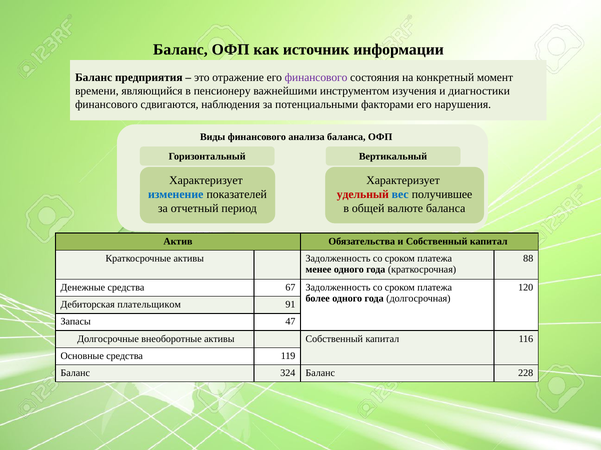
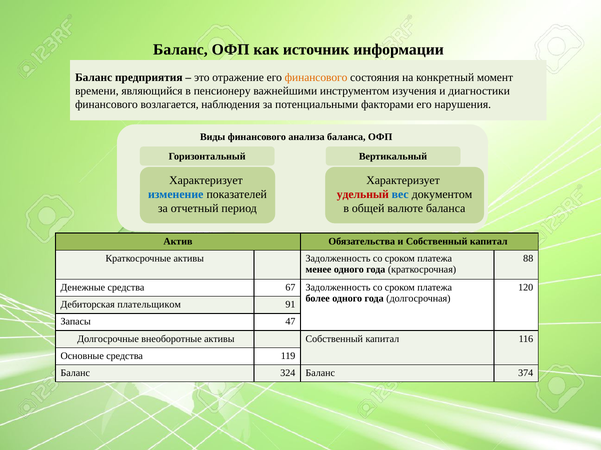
финансового at (316, 77) colour: purple -> orange
сдвигаются: сдвигаются -> возлагается
получившее: получившее -> документом
228: 228 -> 374
